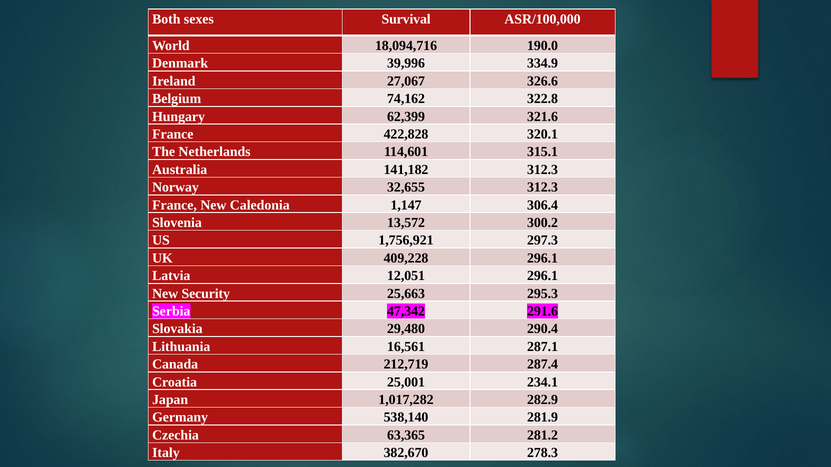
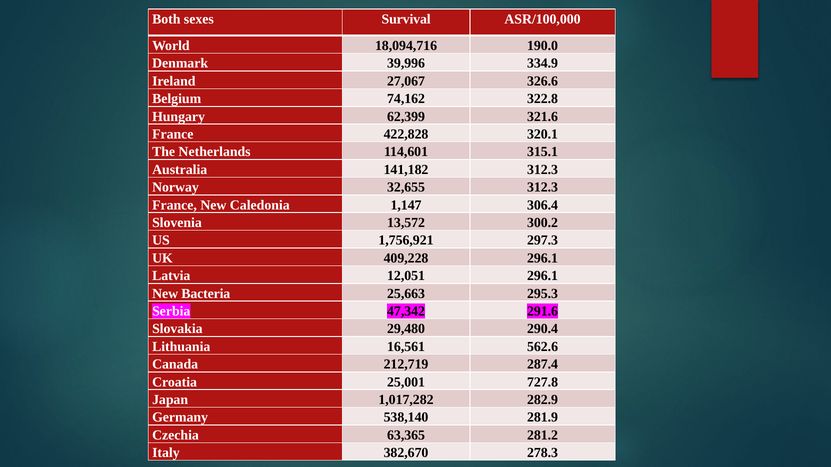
Security: Security -> Bacteria
287.1: 287.1 -> 562.6
234.1: 234.1 -> 727.8
